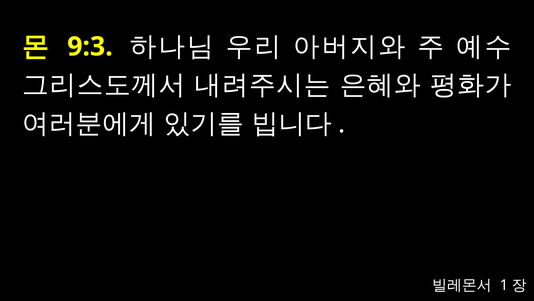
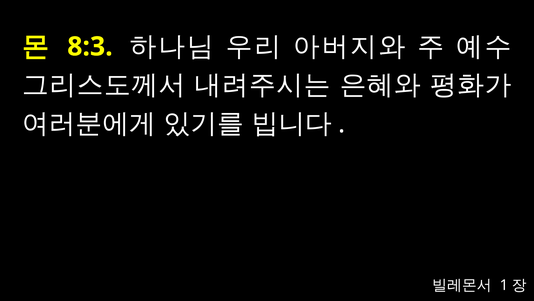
9:3: 9:3 -> 8:3
